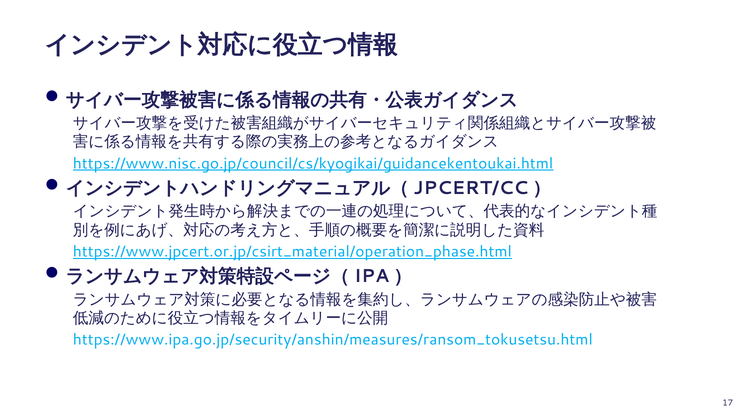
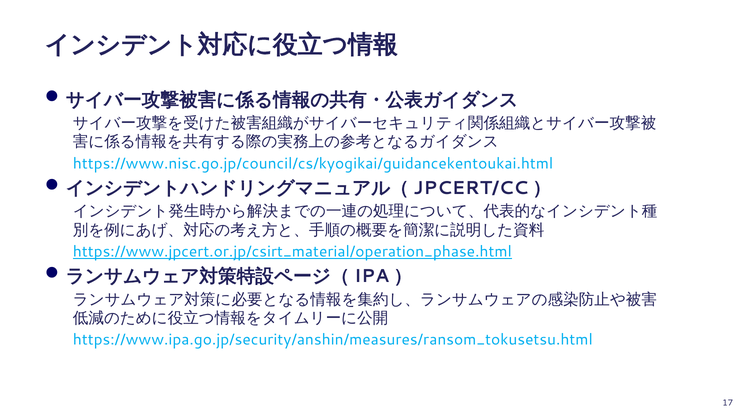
https://www.nisc.go.jp/council/cs/kyogikai/guidancekentoukai.html underline: present -> none
